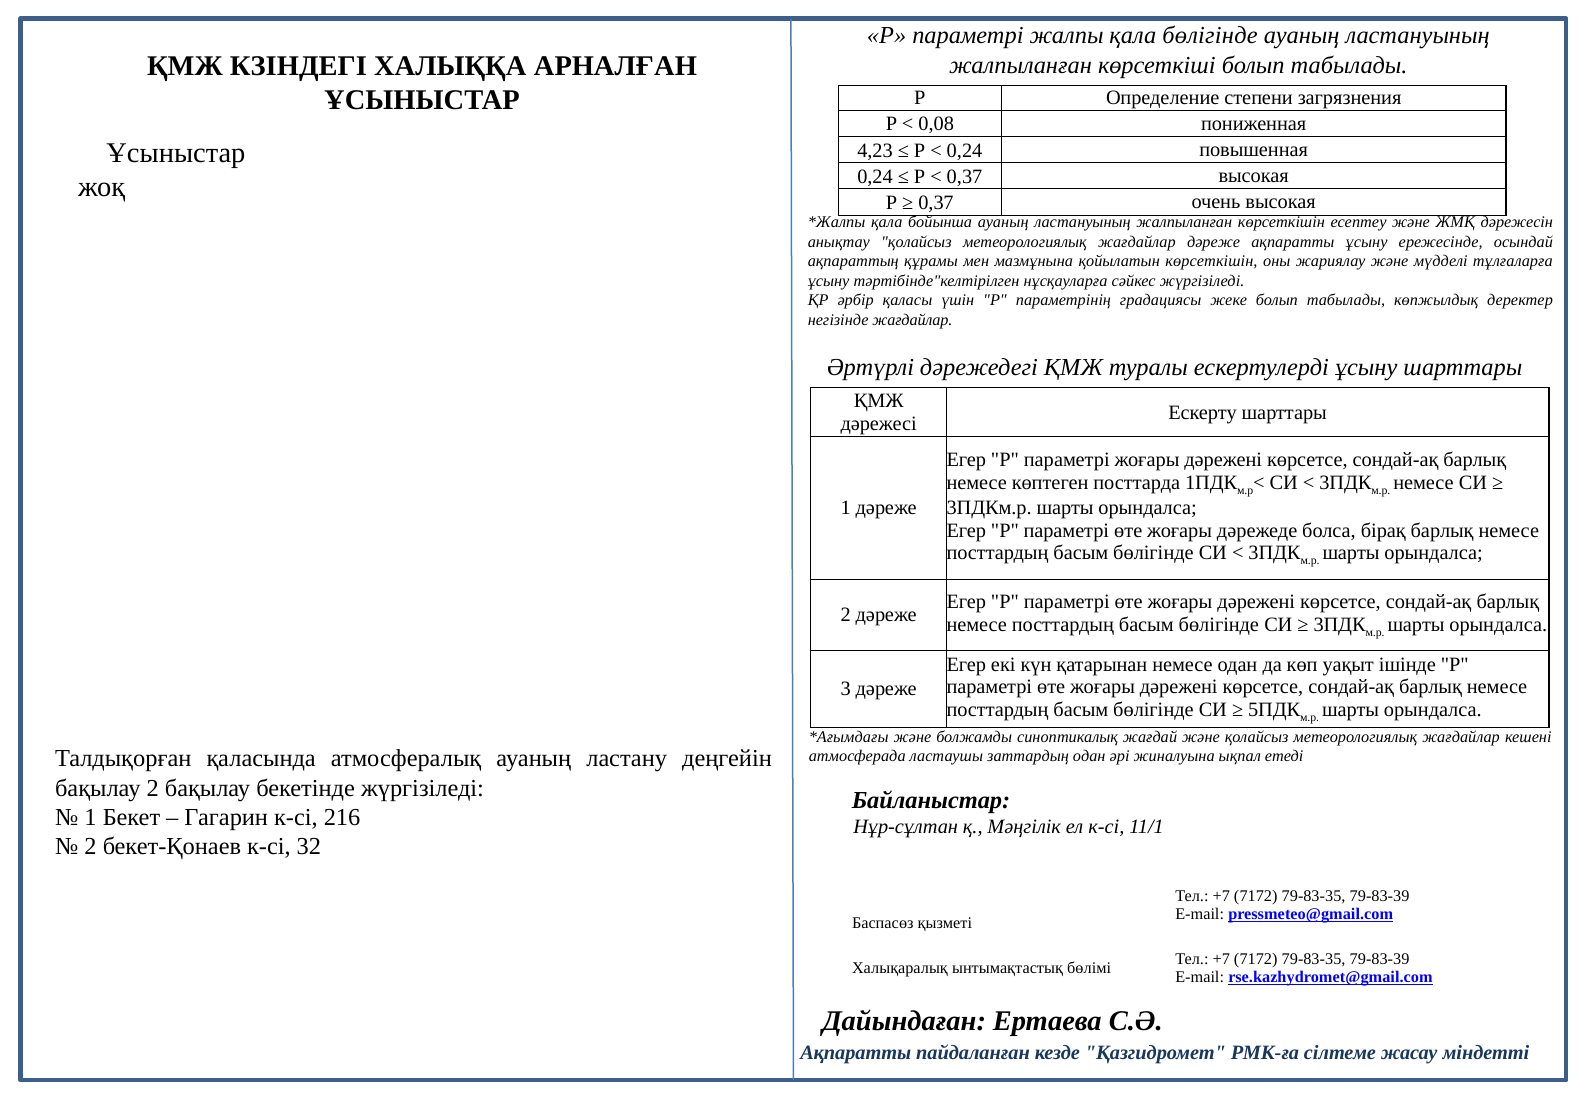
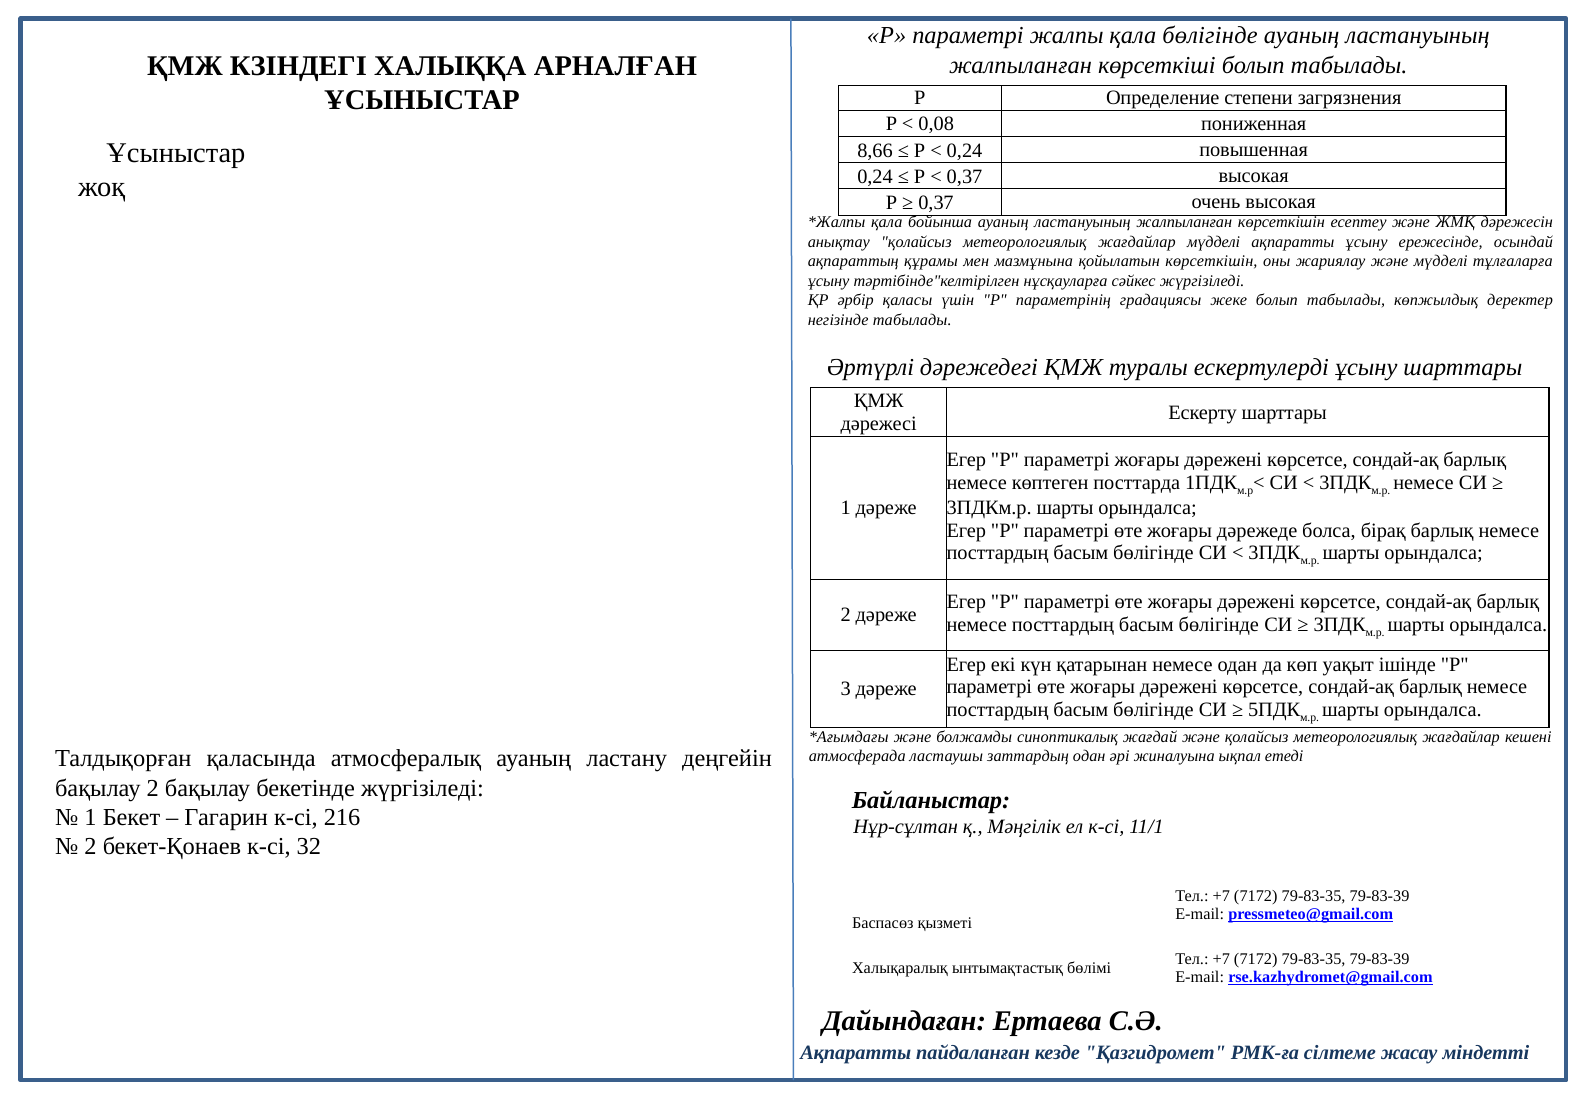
4,23: 4,23 -> 8,66
жағдайлар дәреже: дәреже -> мүдделі
негізінде жағдайлар: жағдайлар -> табылады
